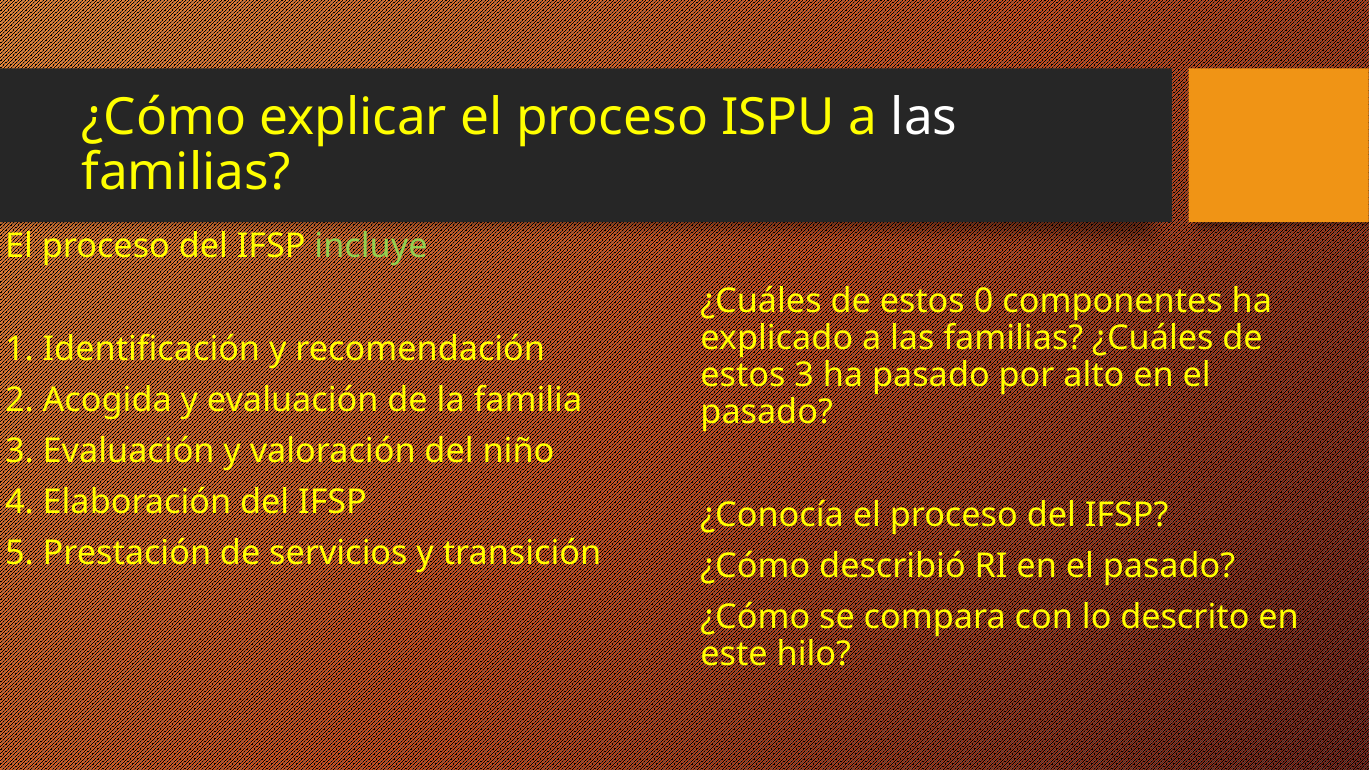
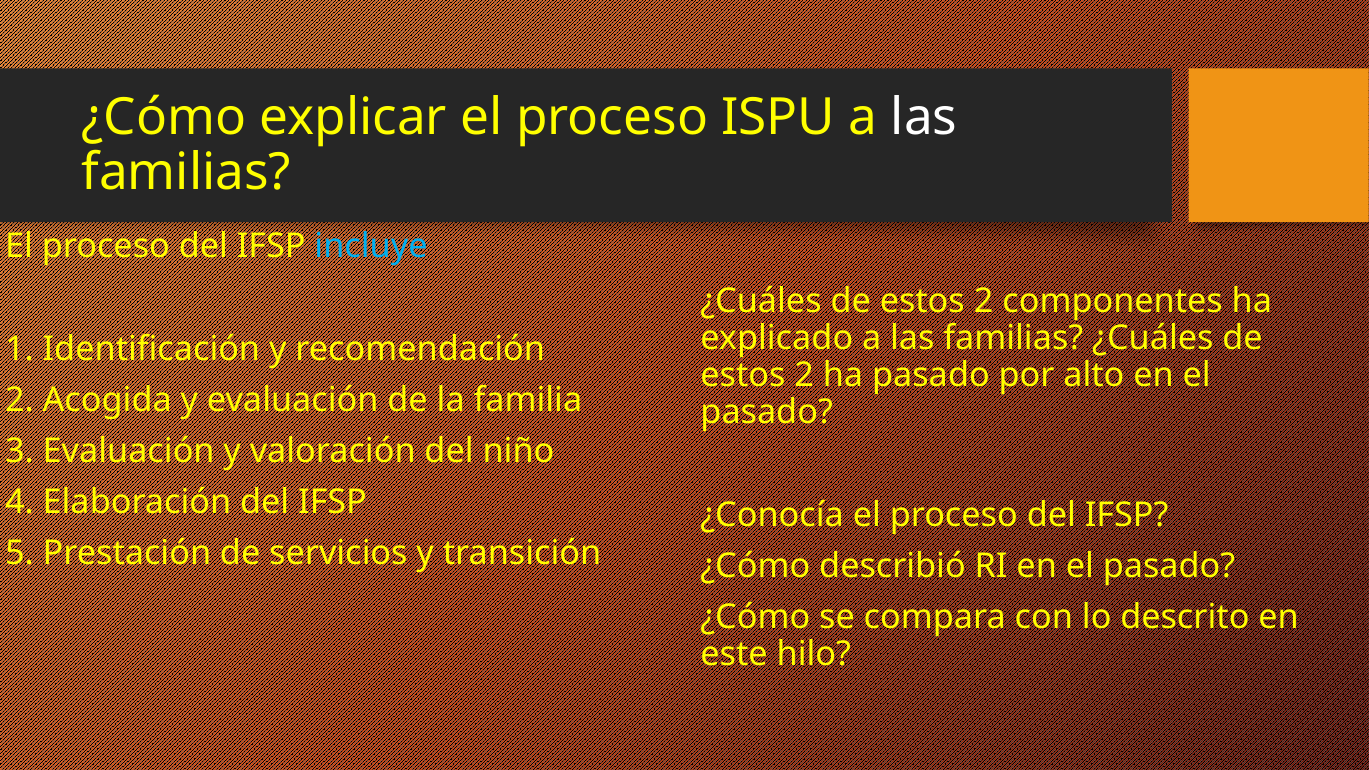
incluye colour: light green -> light blue
0 at (984, 302): 0 -> 2
3 at (804, 376): 3 -> 2
